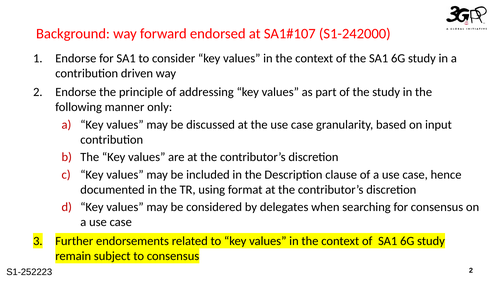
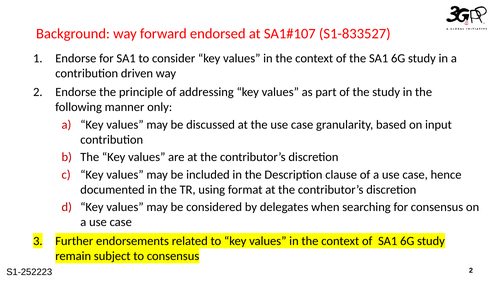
S1-242000: S1-242000 -> S1-833527
